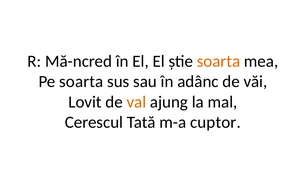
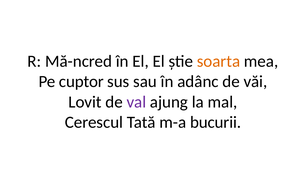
Pe soarta: soarta -> cuptor
val colour: orange -> purple
cuptor: cuptor -> bucurii
